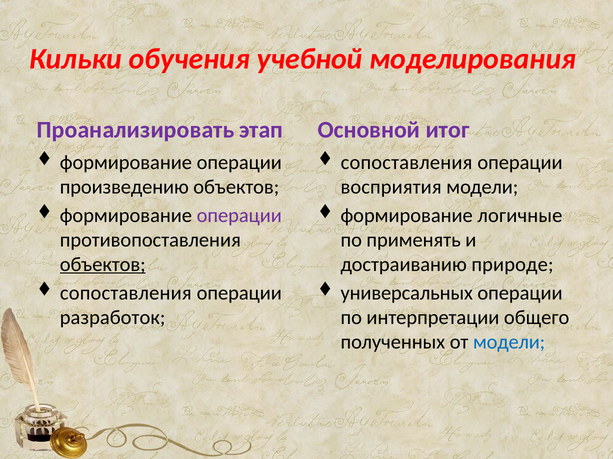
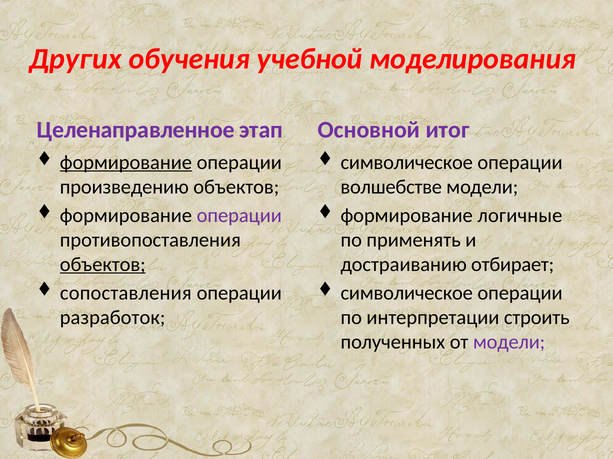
Кильки: Кильки -> Других
Проанализировать: Проанализировать -> Целенаправленное
формирование at (126, 163) underline: none -> present
сопоставления at (407, 163): сопоставления -> символическое
восприятия: восприятия -> волшебстве
природе: природе -> отбирает
универсальных at (407, 293): универсальных -> символическое
общего: общего -> строить
модели at (509, 342) colour: blue -> purple
